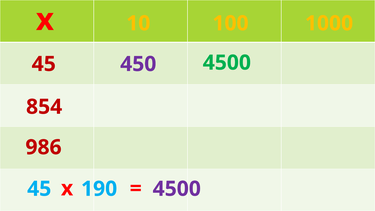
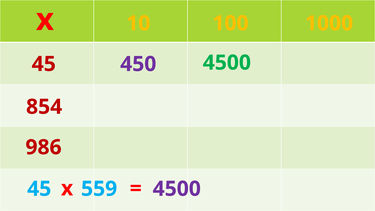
190: 190 -> 559
